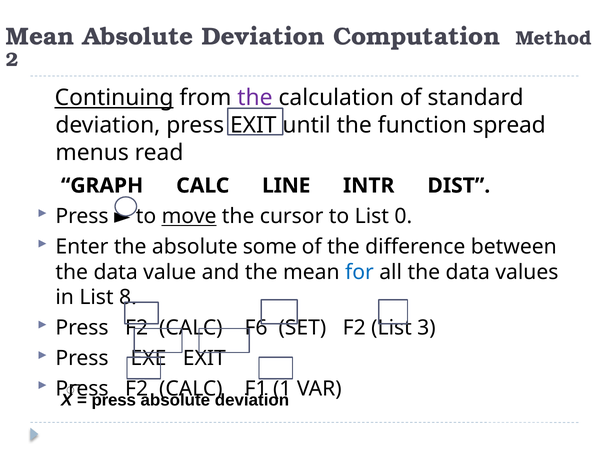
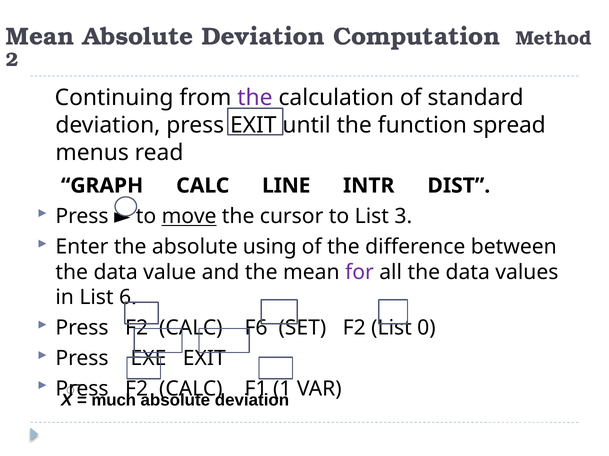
Continuing underline: present -> none
0: 0 -> 3
some: some -> using
for colour: blue -> purple
8: 8 -> 6
3: 3 -> 0
press at (114, 401): press -> much
